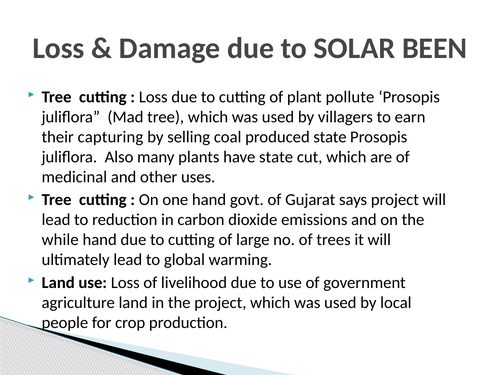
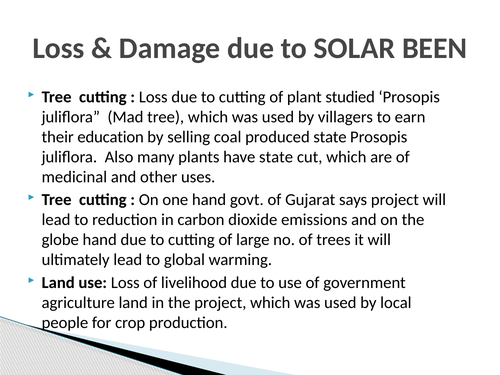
pollute: pollute -> studied
capturing: capturing -> education
while: while -> globe
